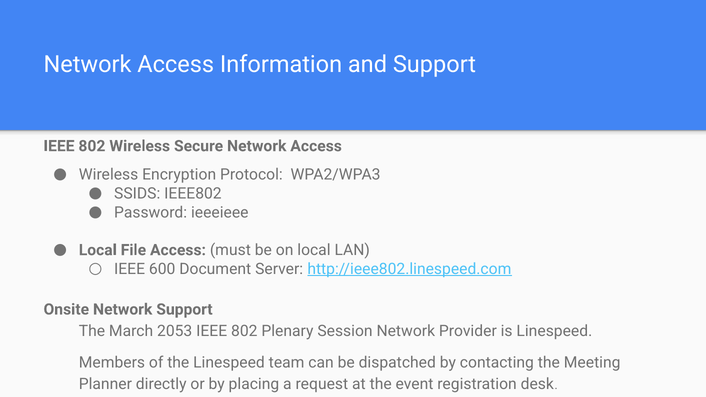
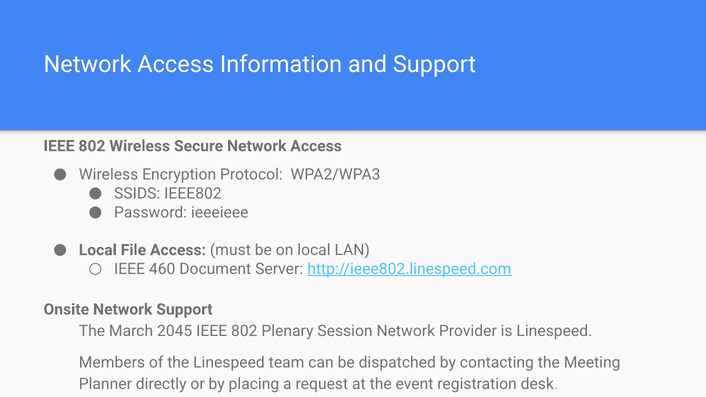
600: 600 -> 460
2053: 2053 -> 2045
